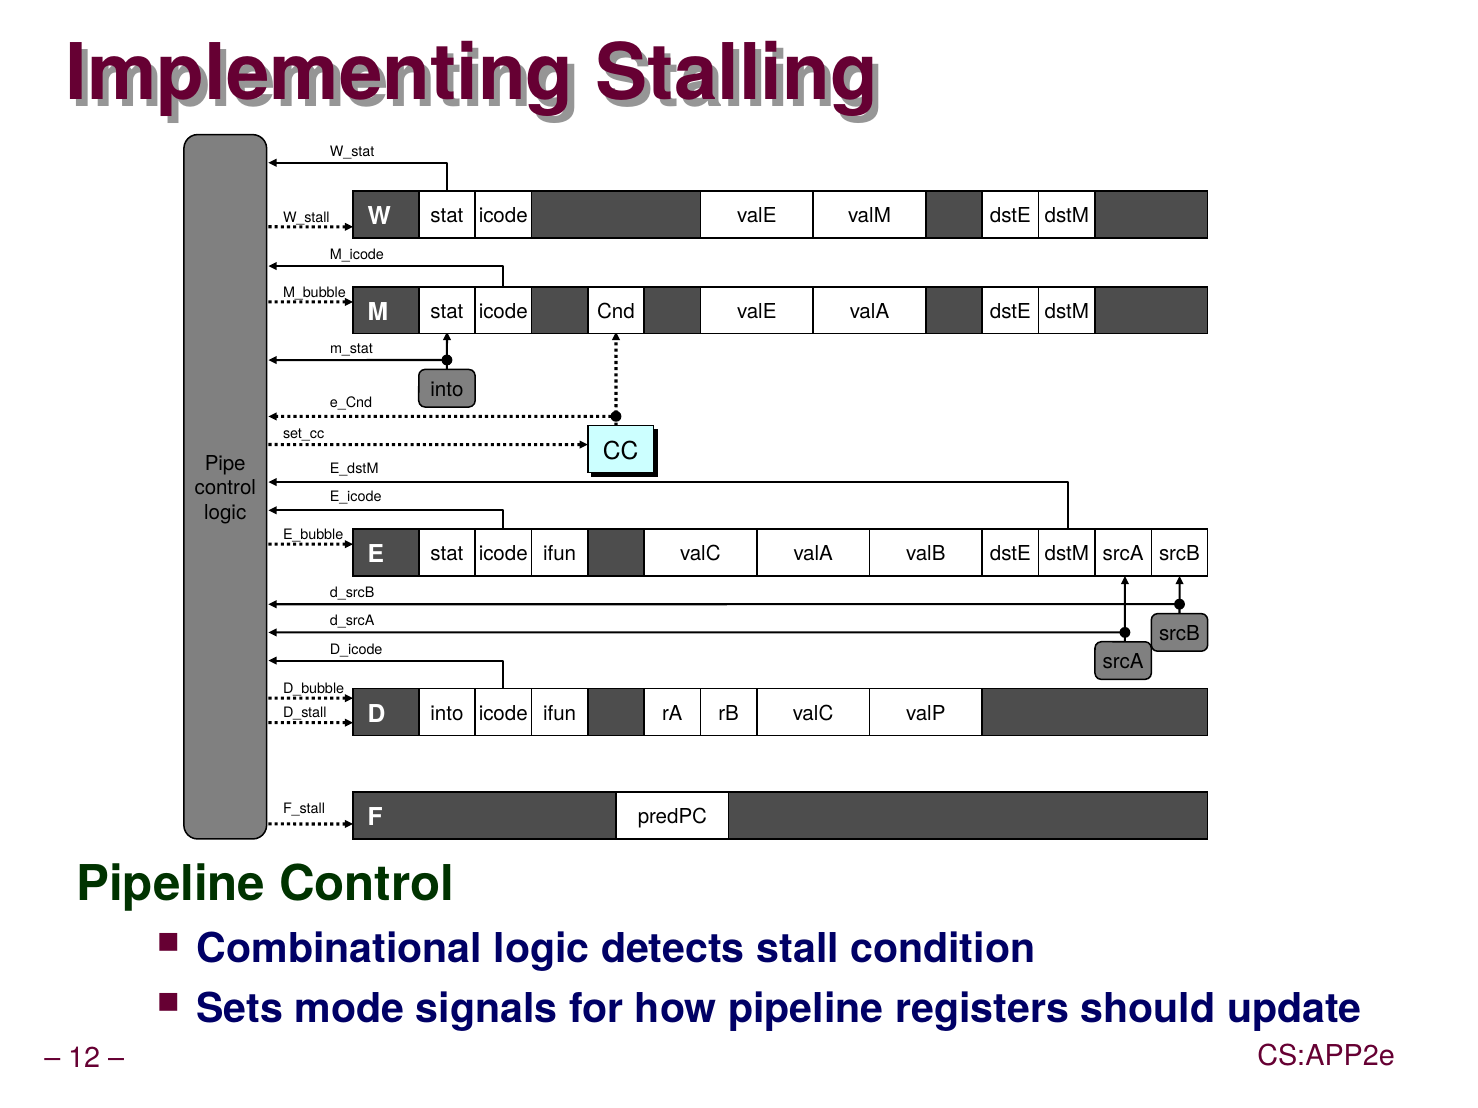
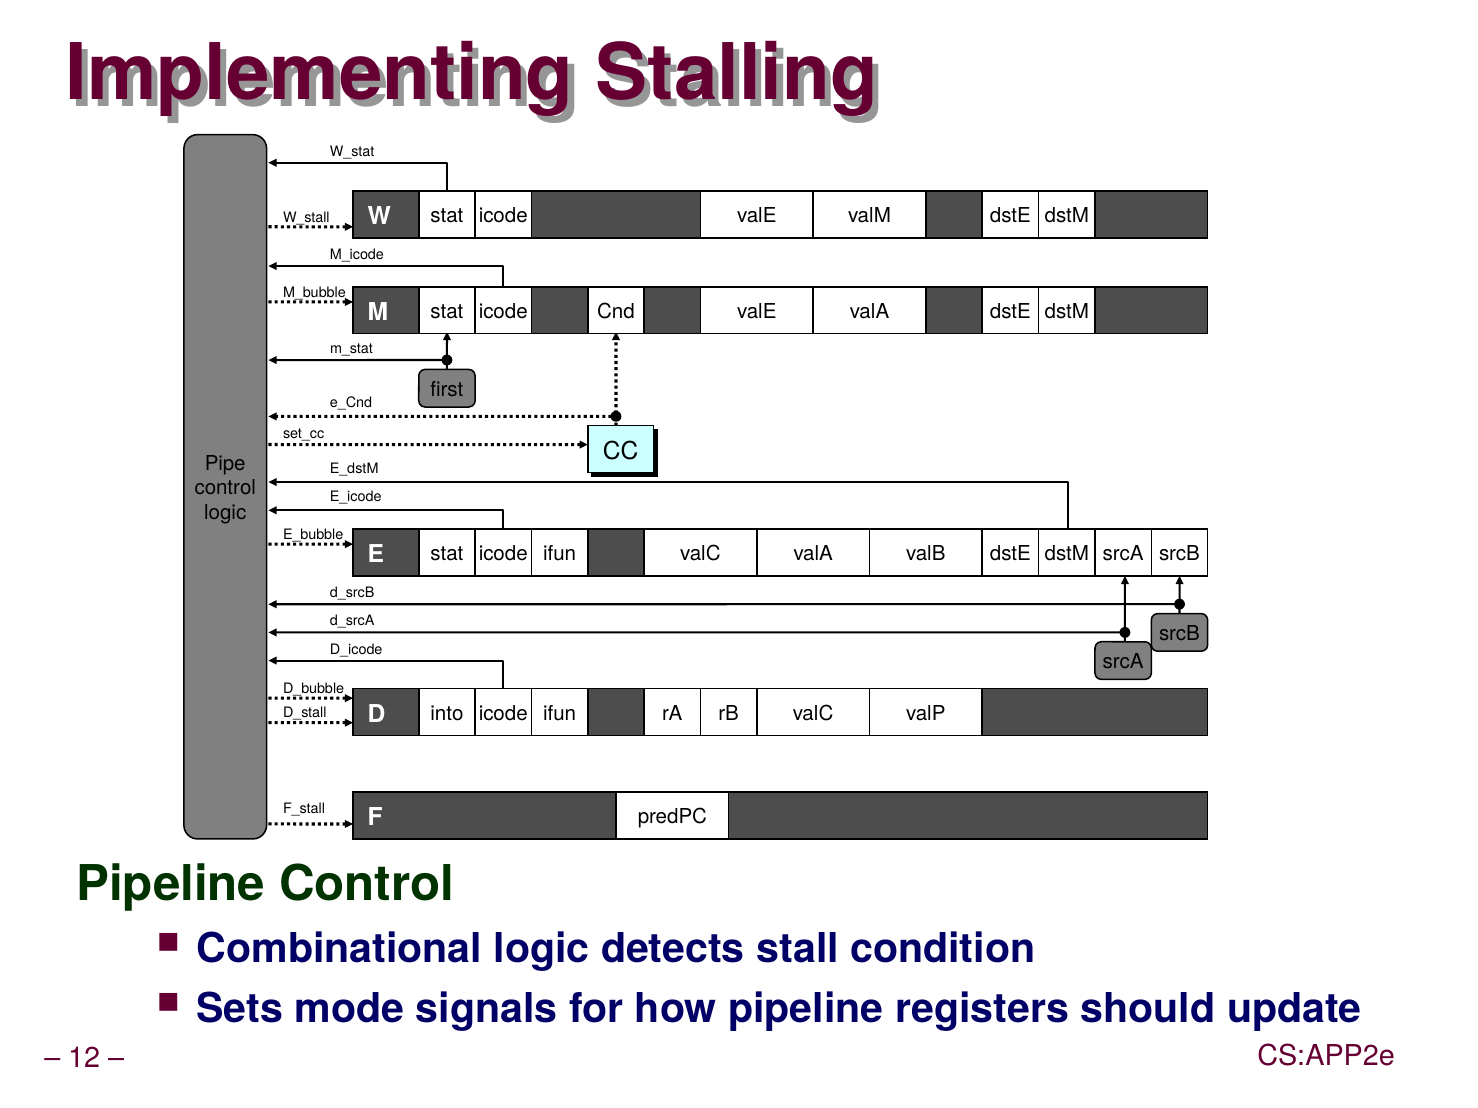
into at (447, 390): into -> first
